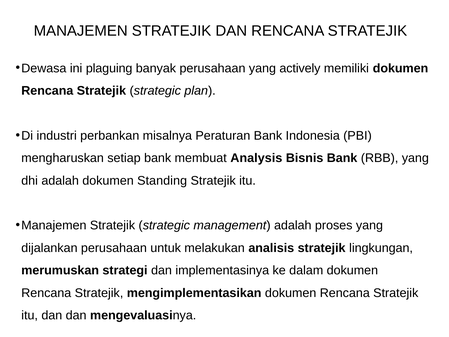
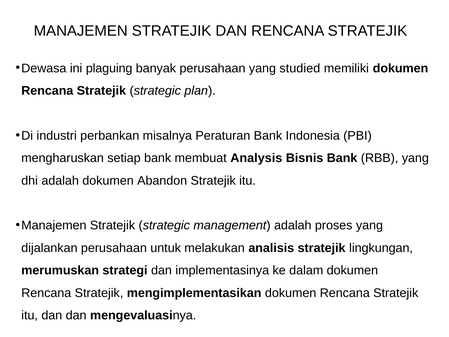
actively: actively -> studied
Standing: Standing -> Abandon
